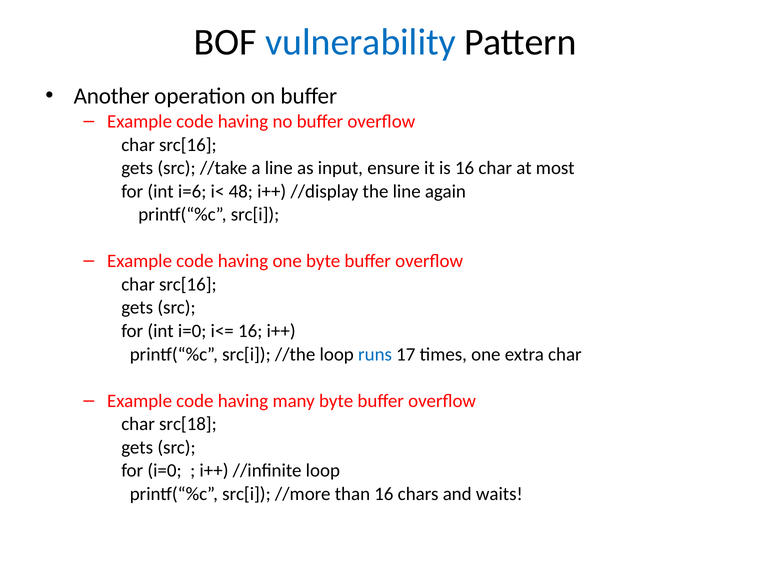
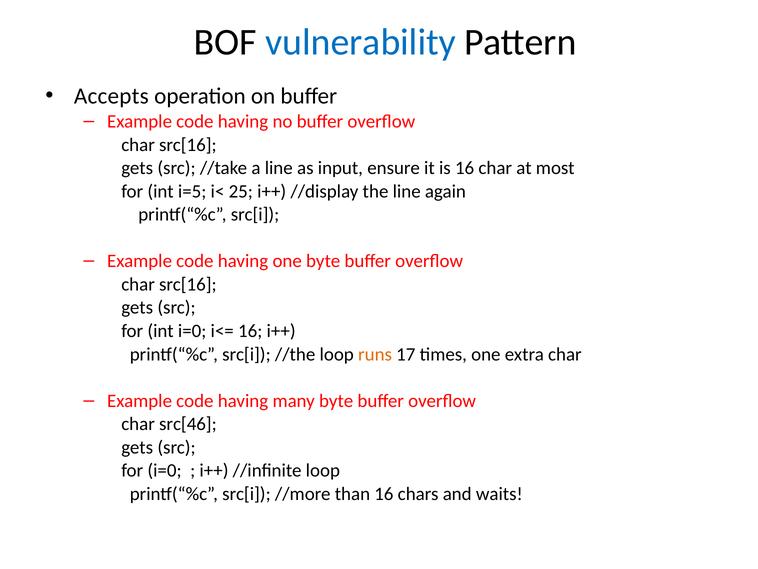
Another: Another -> Accepts
i=6: i=6 -> i=5
48: 48 -> 25
runs colour: blue -> orange
src[18: src[18 -> src[46
